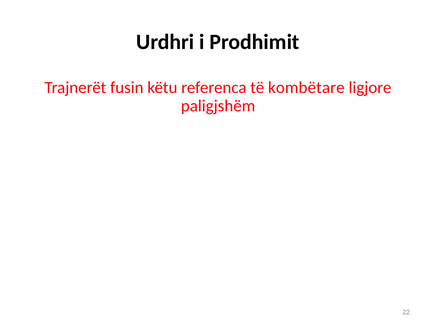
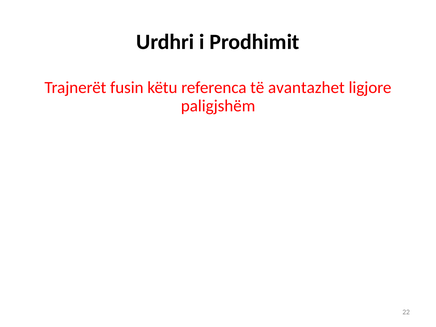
kombëtare: kombëtare -> avantazhet
